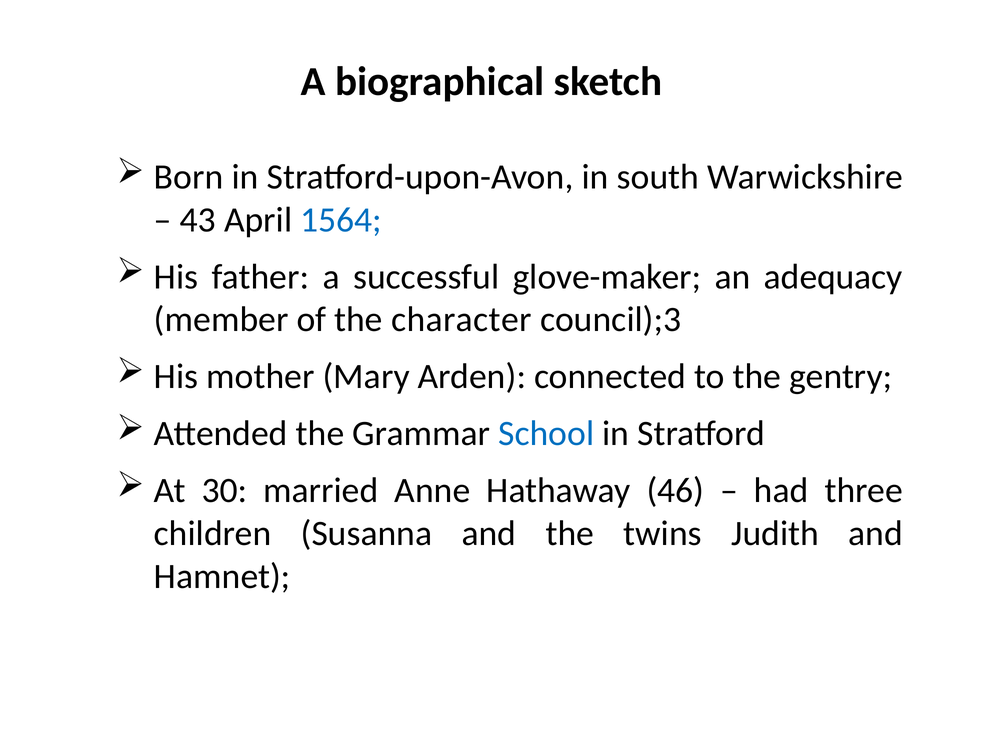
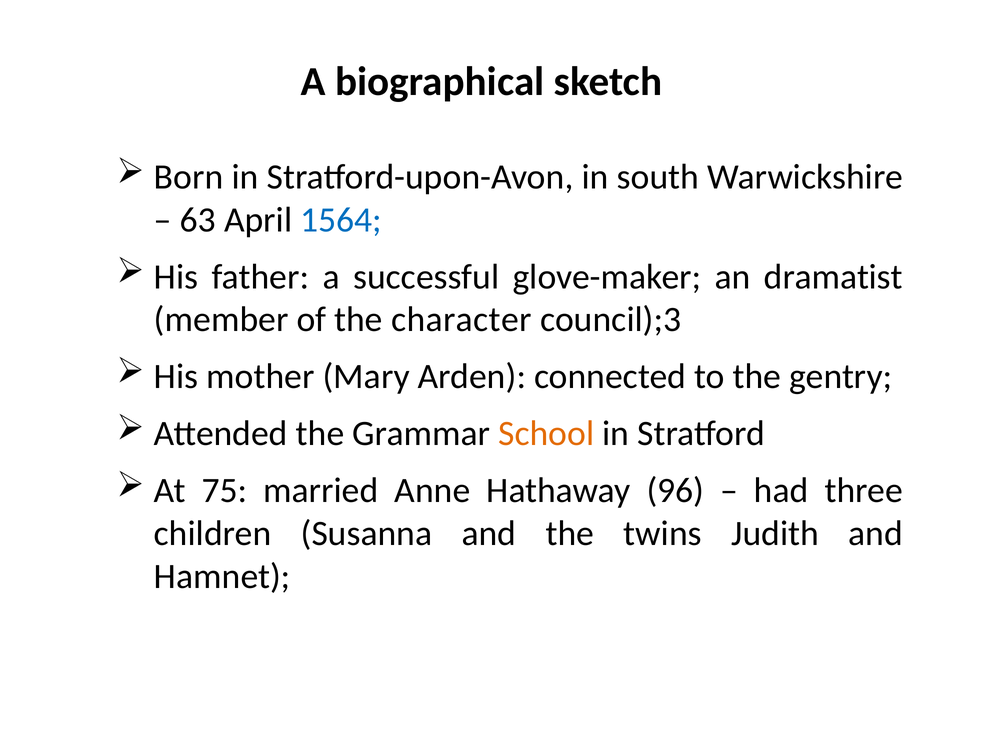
43: 43 -> 63
adequacy: adequacy -> dramatist
School colour: blue -> orange
30: 30 -> 75
46: 46 -> 96
